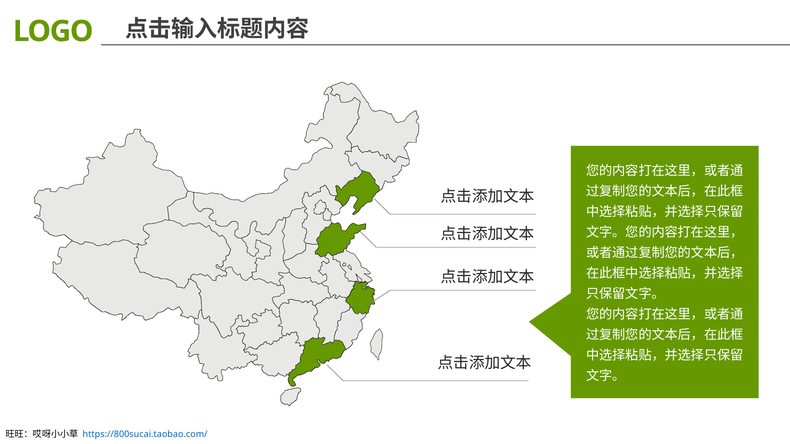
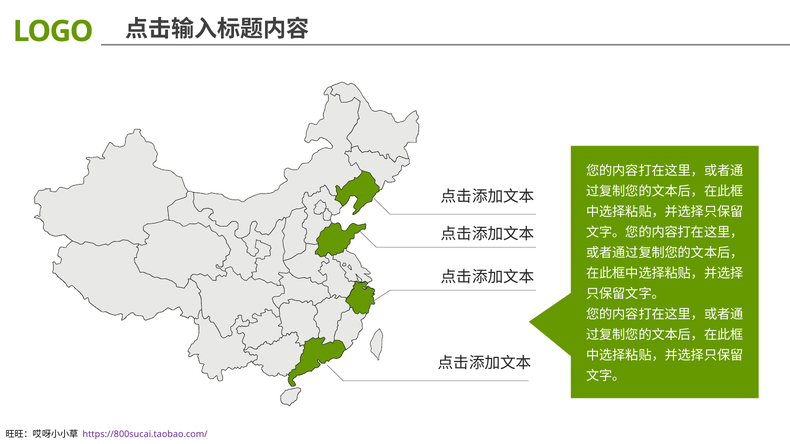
https://800sucai.taobao.com/ colour: blue -> purple
